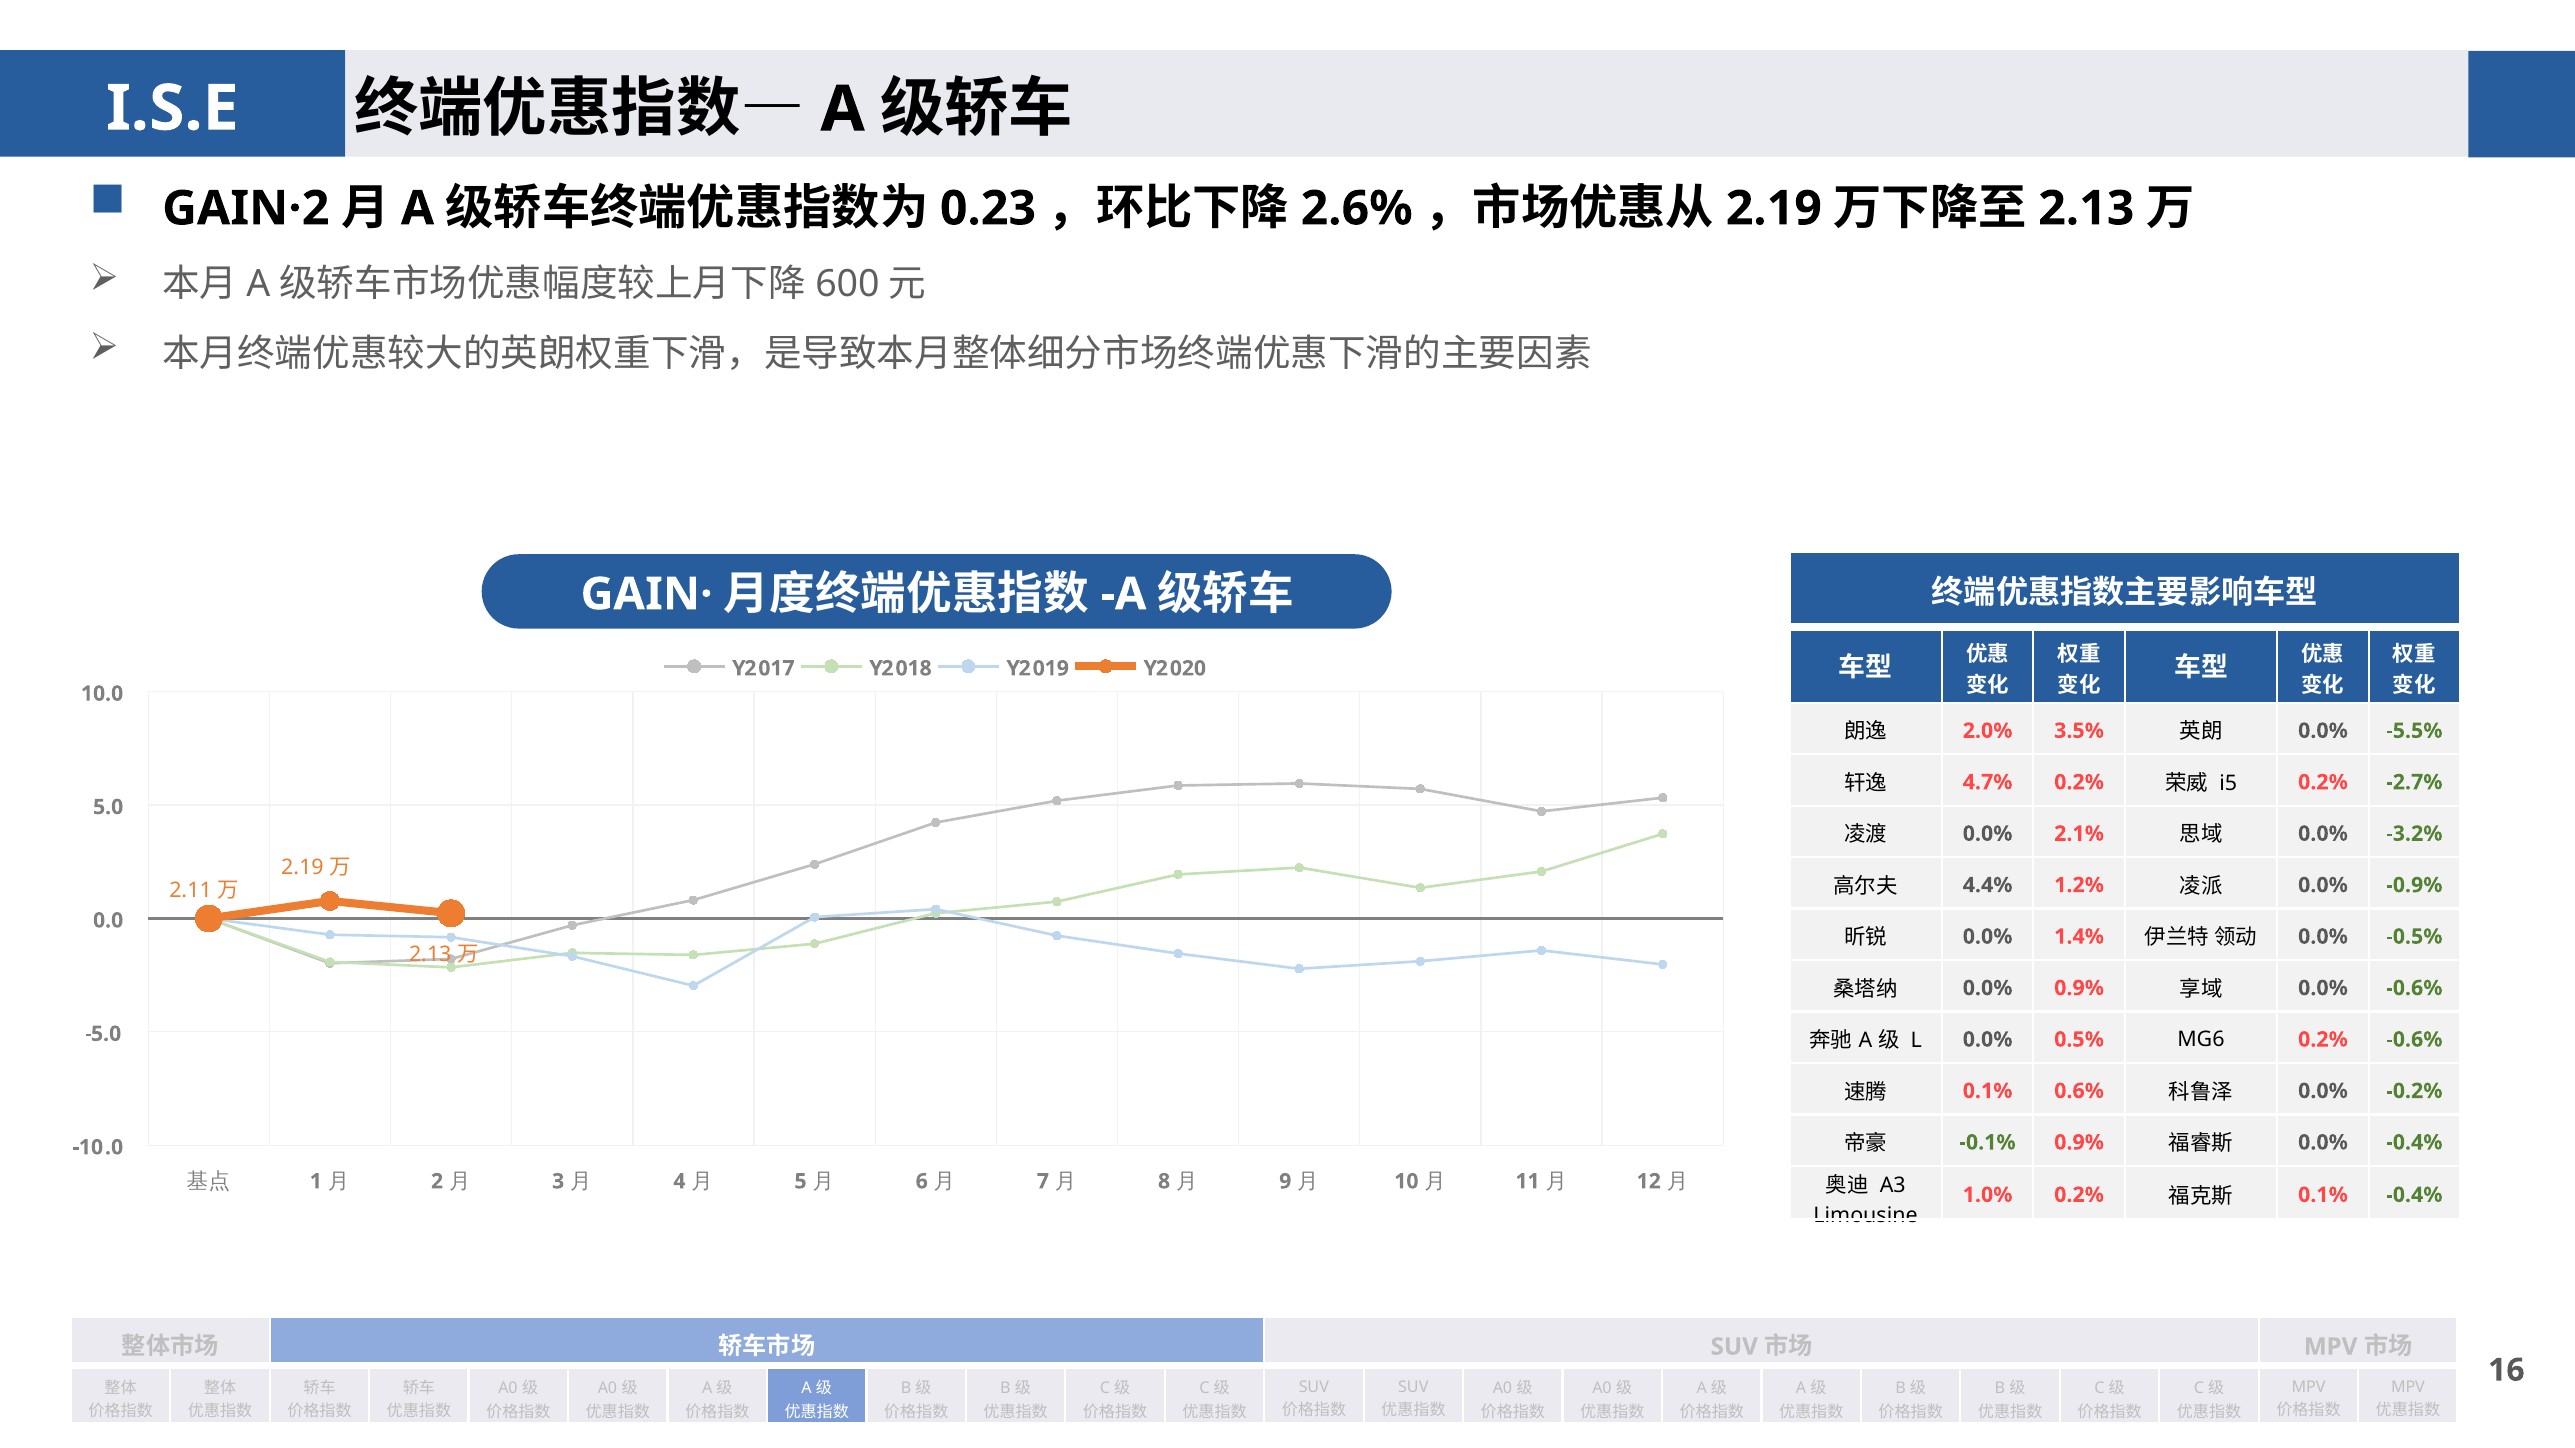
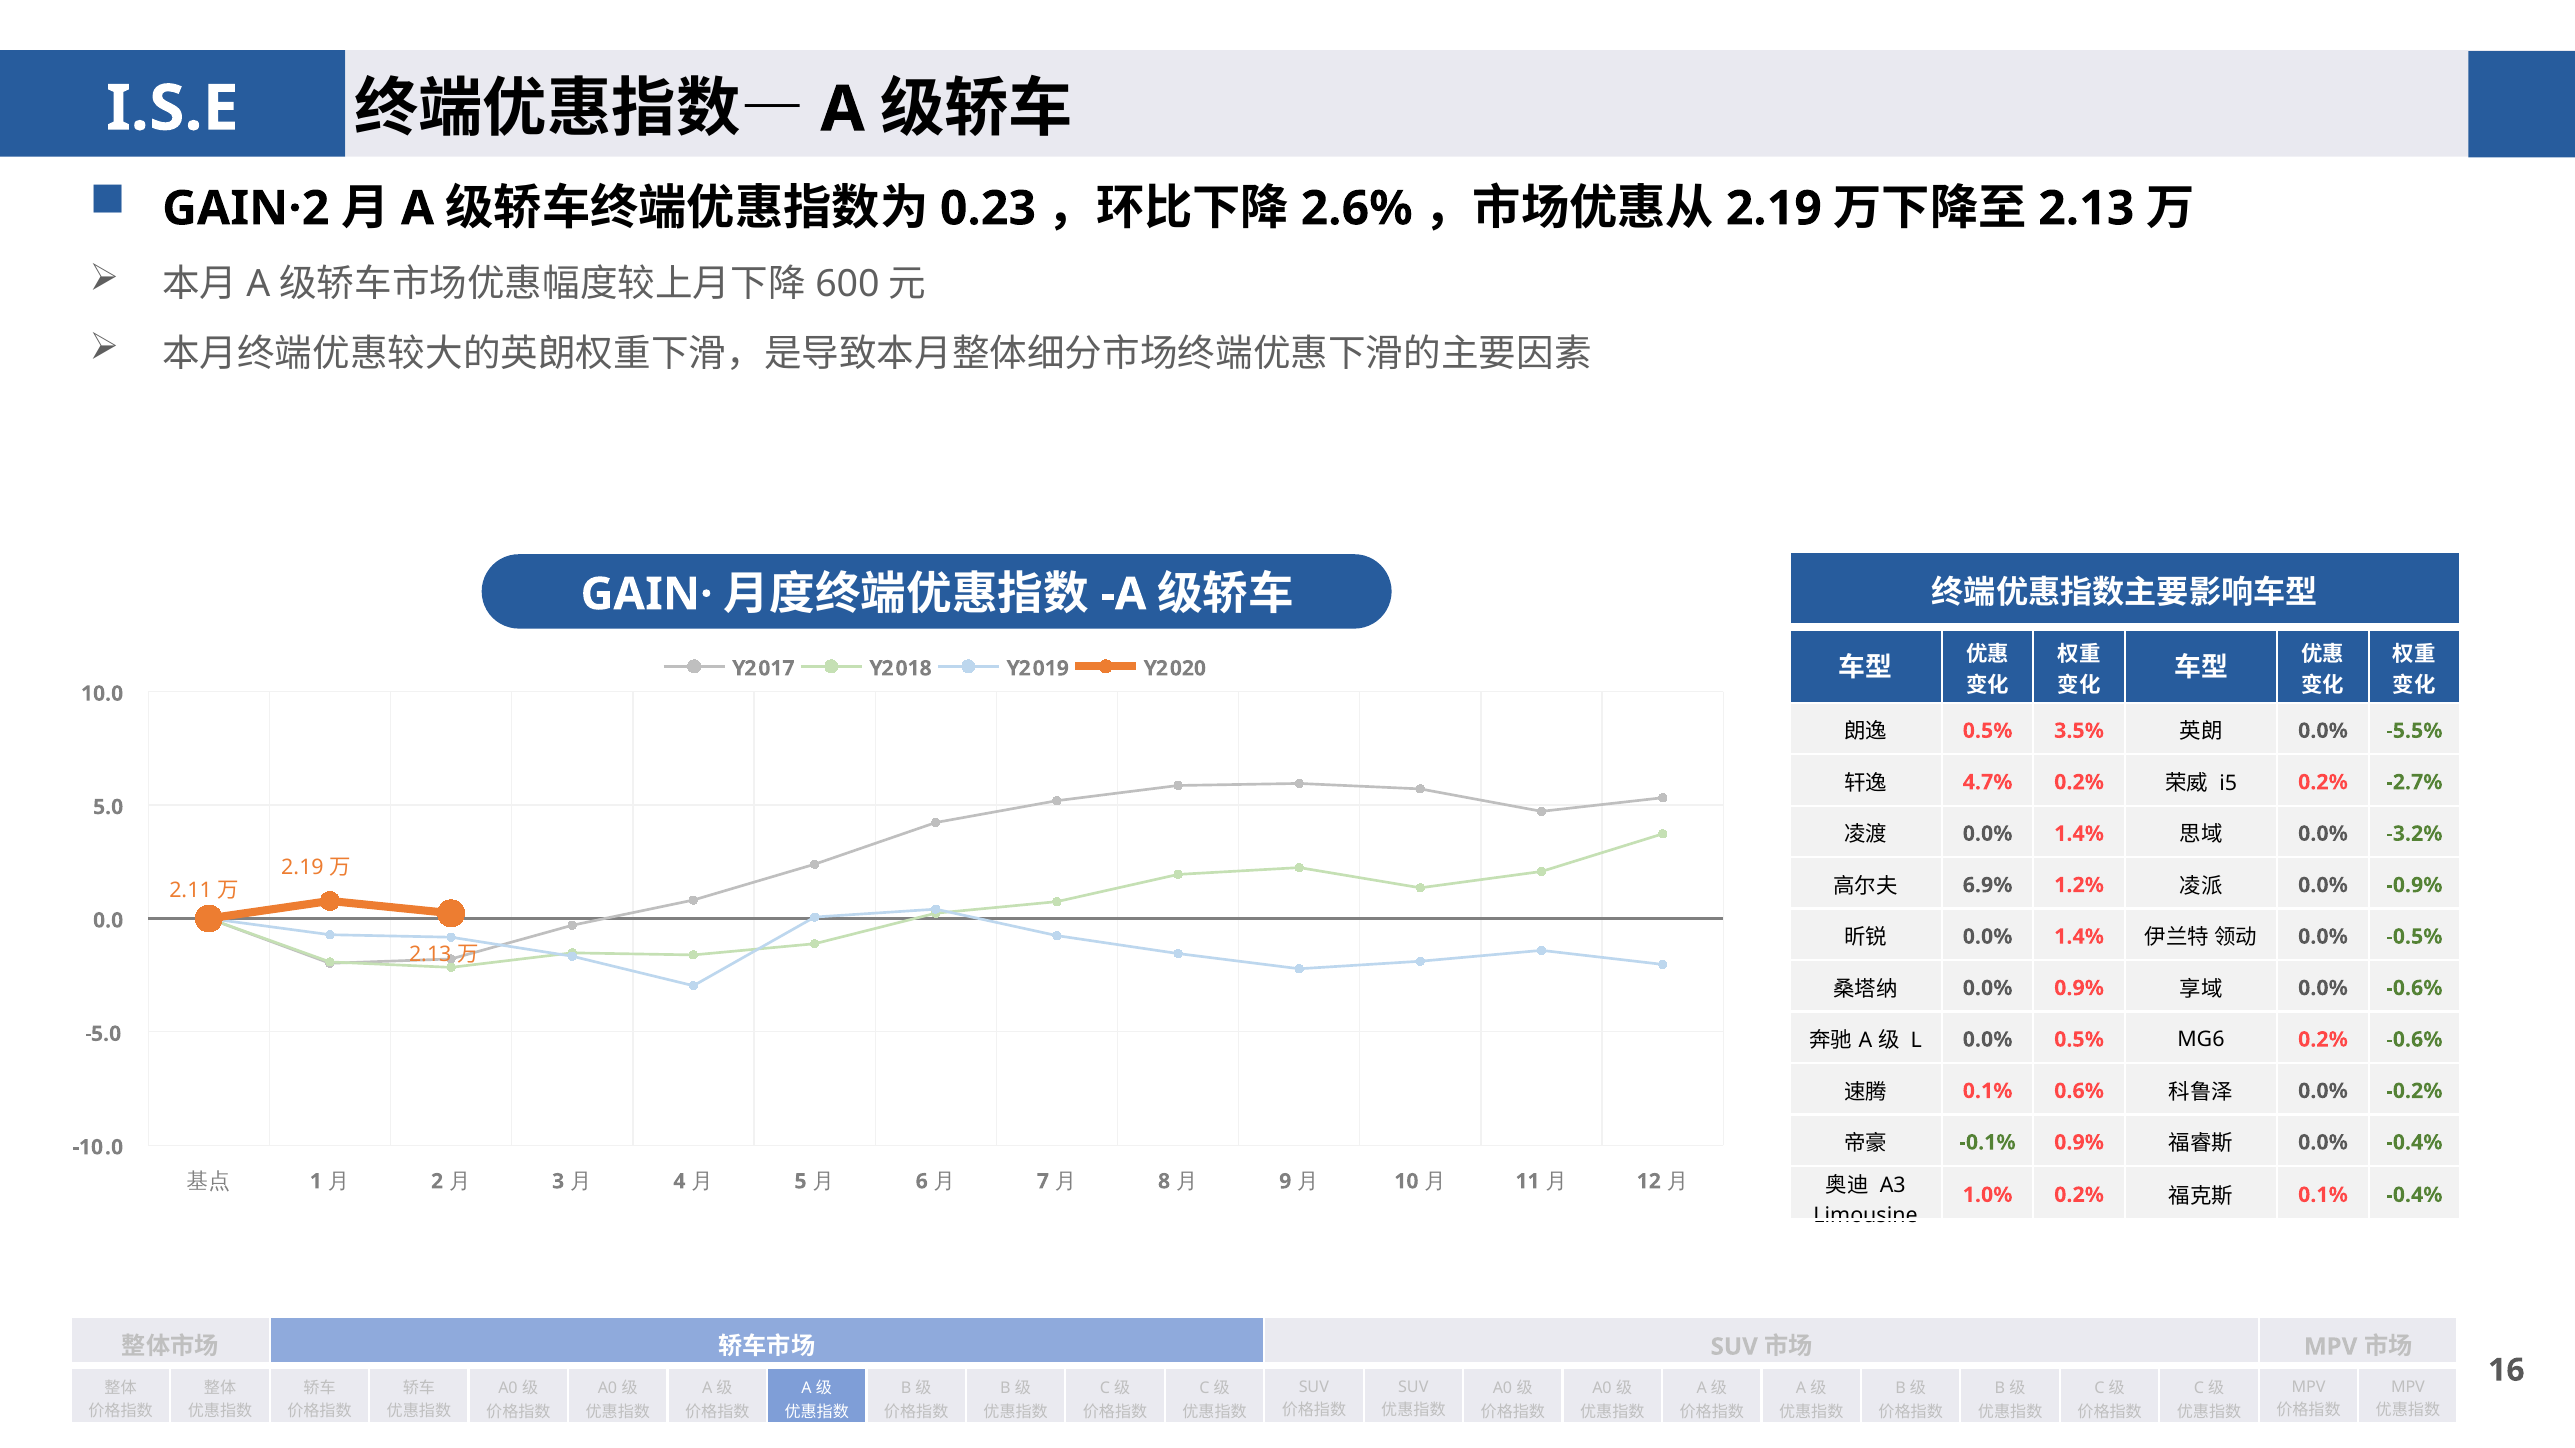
2.0% at (1988, 731): 2.0% -> 0.5%
2.1% at (2079, 834): 2.1% -> 1.4%
4.4%: 4.4% -> 6.9%
